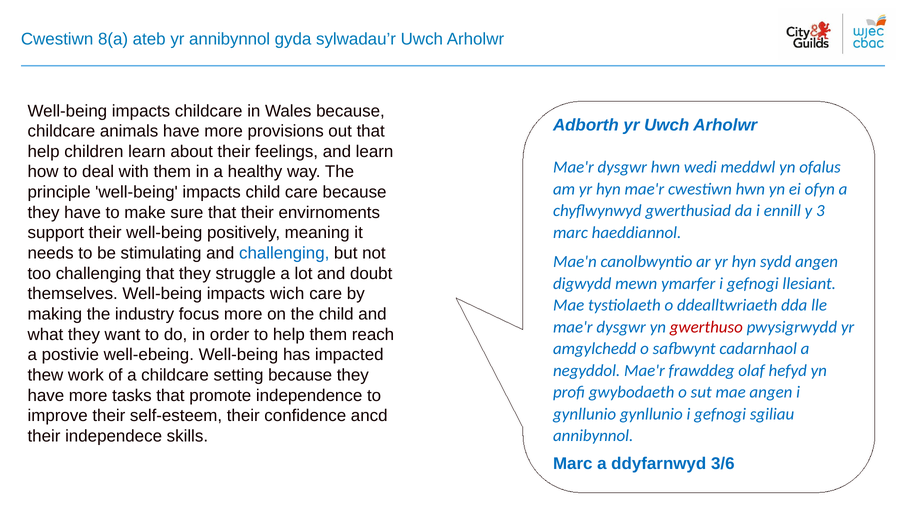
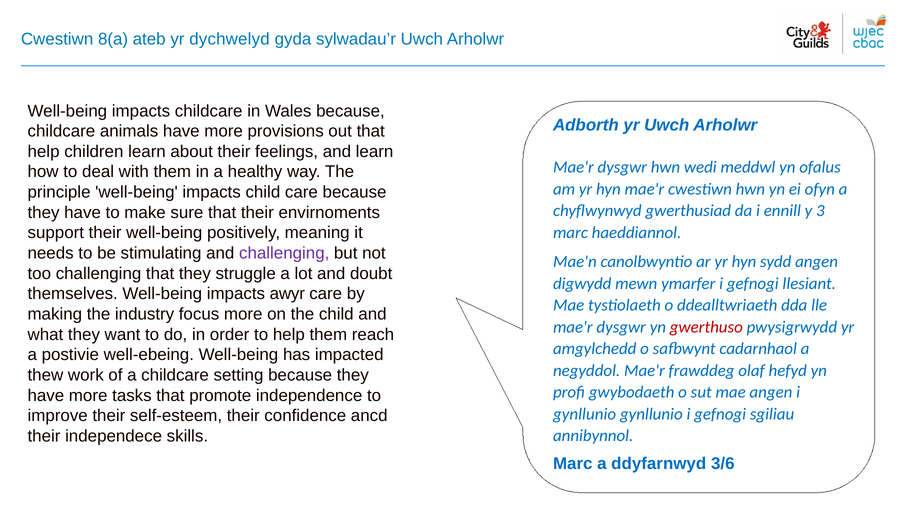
yr annibynnol: annibynnol -> dychwelyd
challenging at (284, 253) colour: blue -> purple
wich: wich -> awyr
